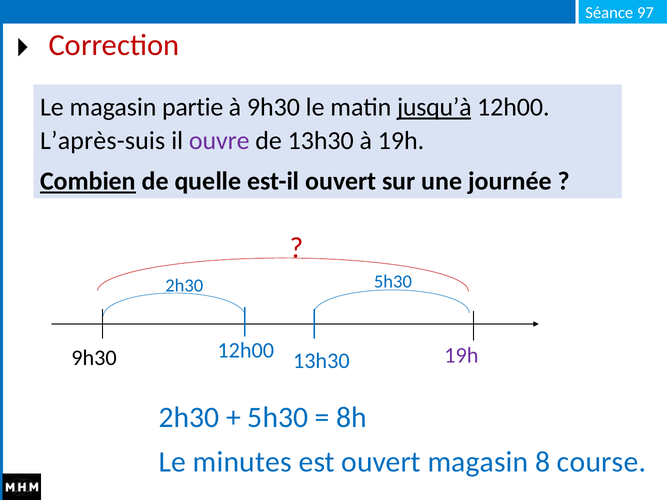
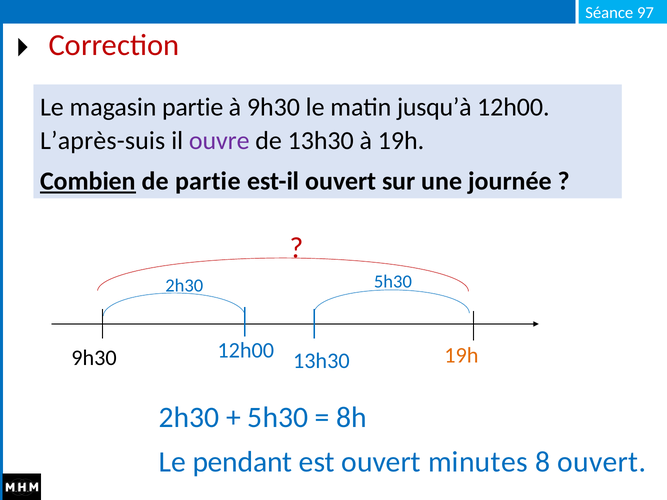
jusqu’à underline: present -> none
de quelle: quelle -> partie
19h at (461, 356) colour: purple -> orange
minutes: minutes -> pendant
ouvert magasin: magasin -> minutes
8 course: course -> ouvert
